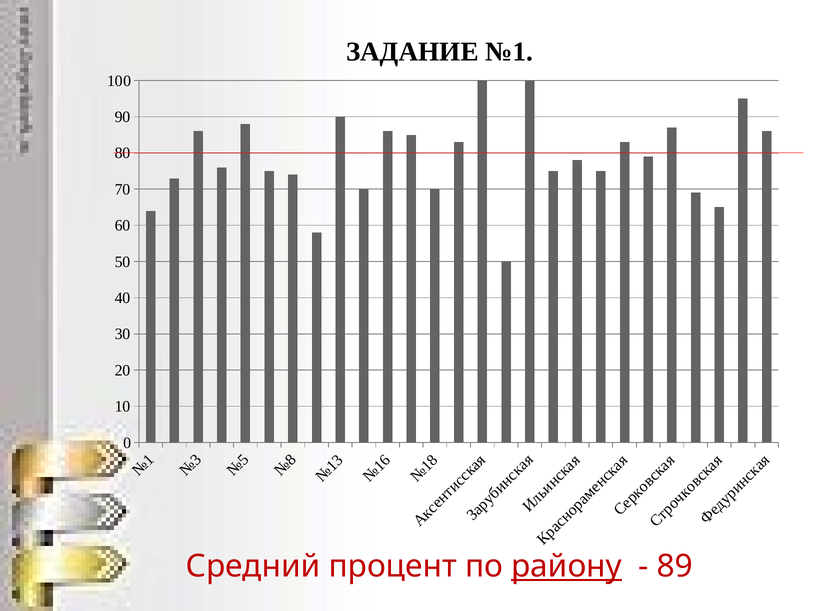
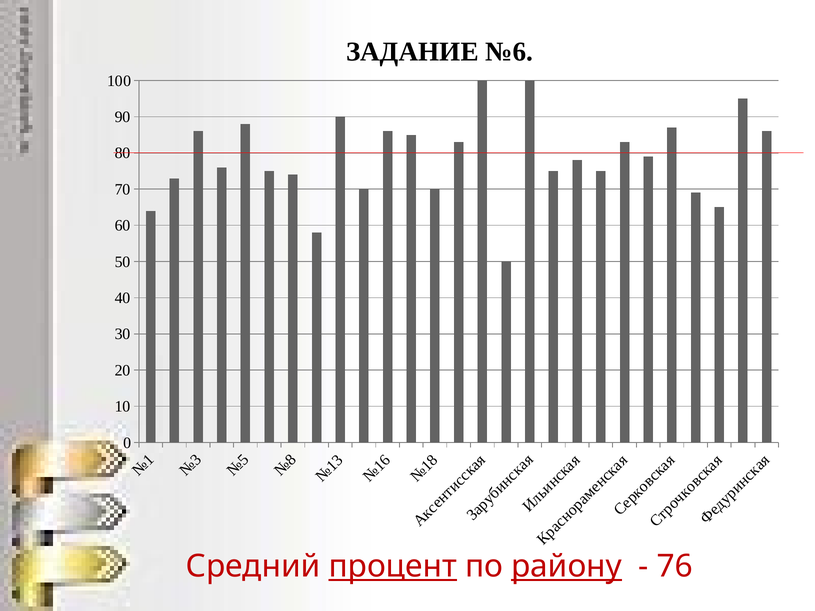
№1: №1 -> №6
процент underline: none -> present
89: 89 -> 76
